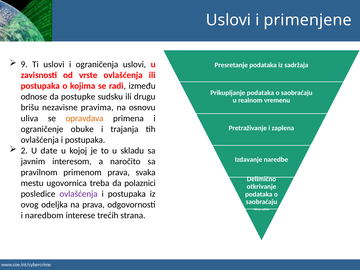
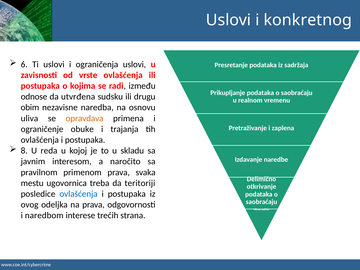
primenjene: primenjene -> konkretnog
9: 9 -> 6
postupke: postupke -> utvrđena
brišu: brišu -> obim
pravima: pravima -> naredba
2: 2 -> 8
date: date -> reda
polaznici: polaznici -> teritoriji
ovlašćenja at (79, 194) colour: purple -> blue
